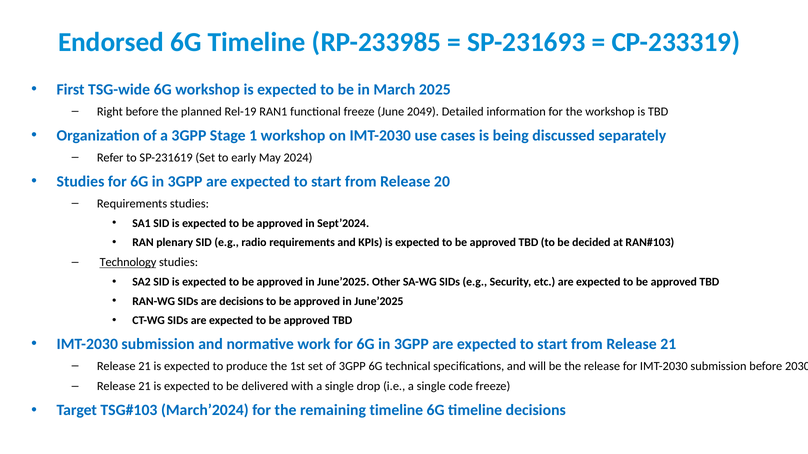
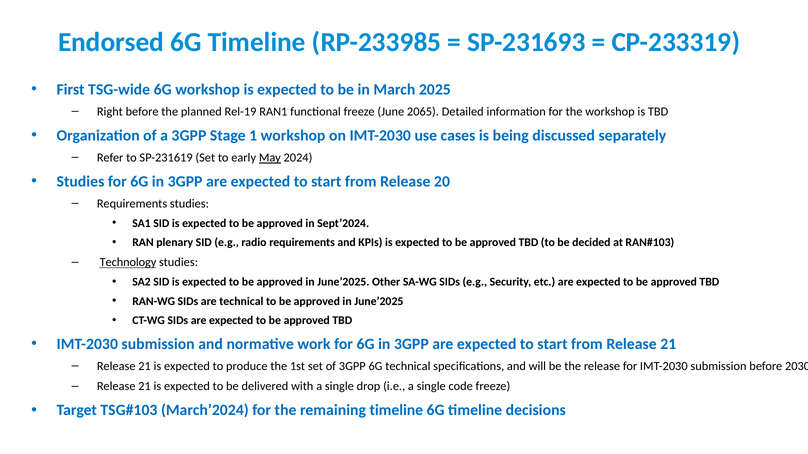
2049: 2049 -> 2065
May underline: none -> present
are decisions: decisions -> technical
